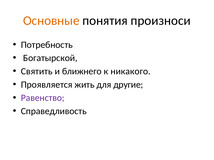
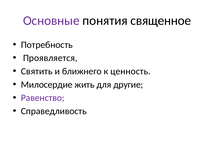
Основные colour: orange -> purple
произноси: произноси -> священное
Богатырской: Богатырской -> Проявляется
никакого: никакого -> ценность
Проявляется: Проявляется -> Милосердие
